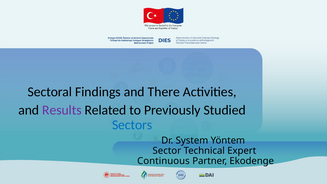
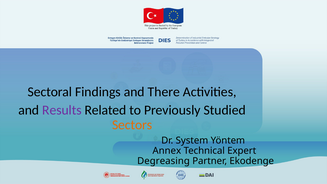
Sectors colour: blue -> orange
Sector: Sector -> Annex
Continuous: Continuous -> Degreasing
